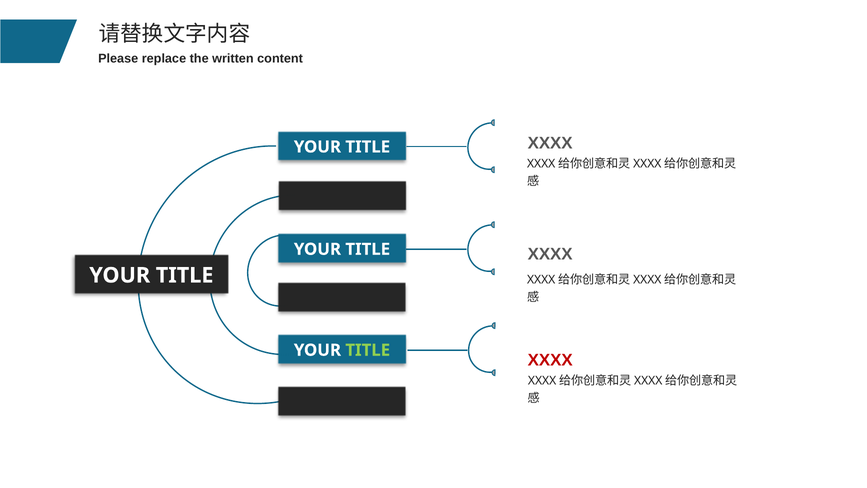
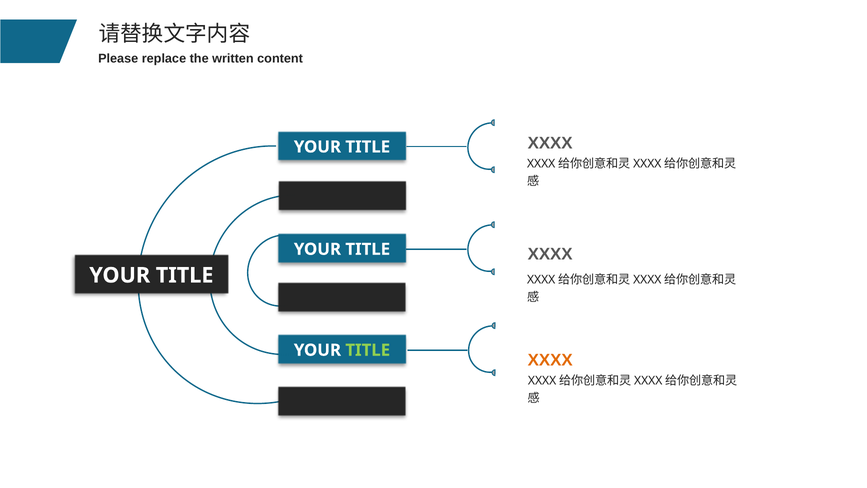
XXXX at (550, 360) colour: red -> orange
